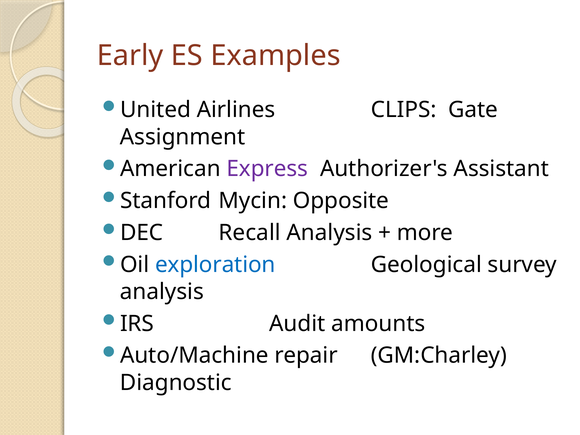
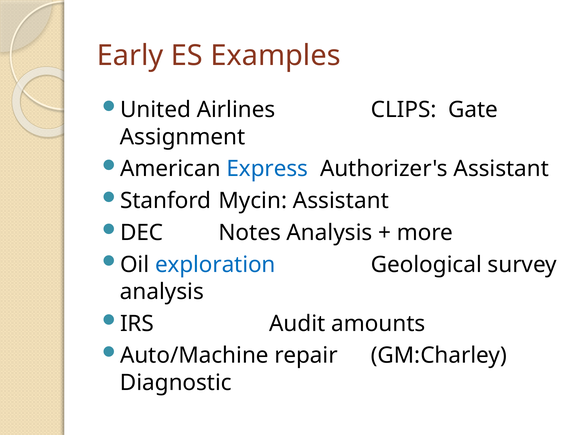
Express colour: purple -> blue
Mycin Opposite: Opposite -> Assistant
Recall: Recall -> Notes
